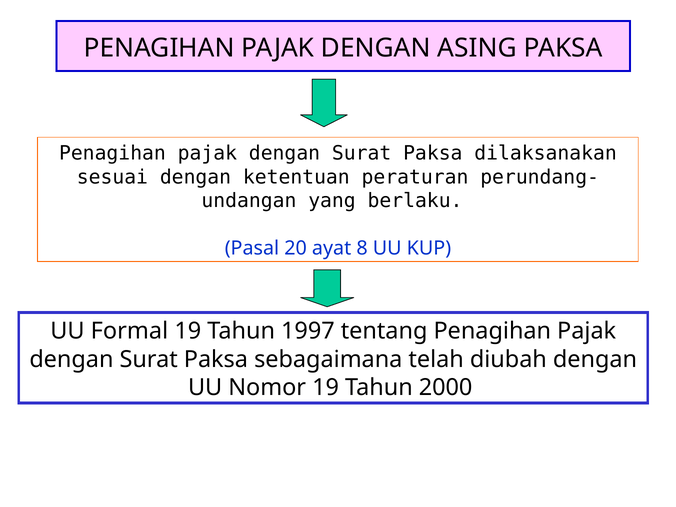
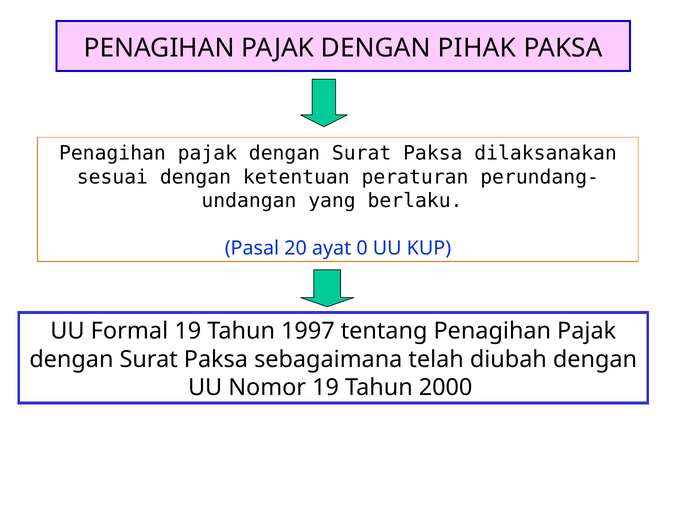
ASING: ASING -> PIHAK
8: 8 -> 0
